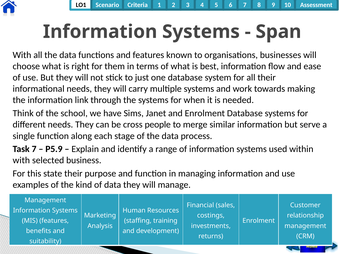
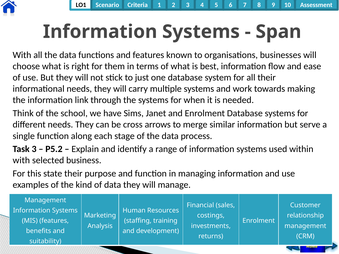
people: people -> arrows
Task 7: 7 -> 3
P5.9: P5.9 -> P5.2
